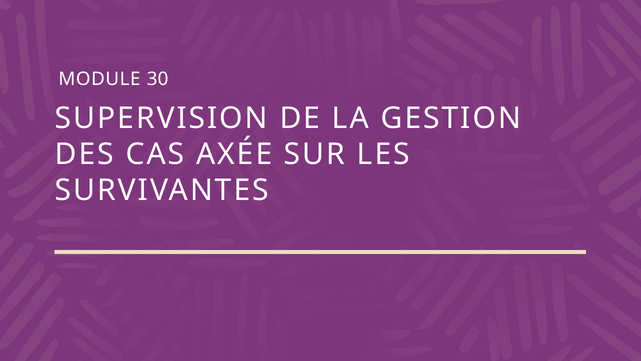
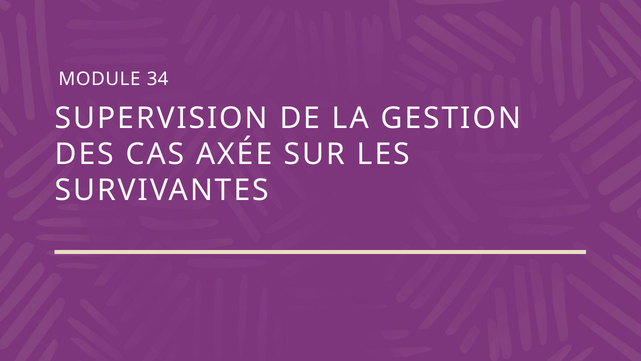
30: 30 -> 34
